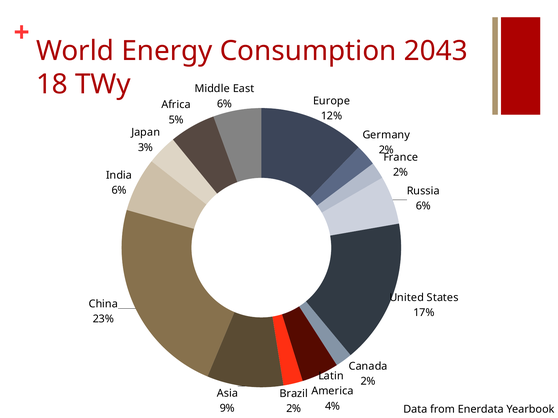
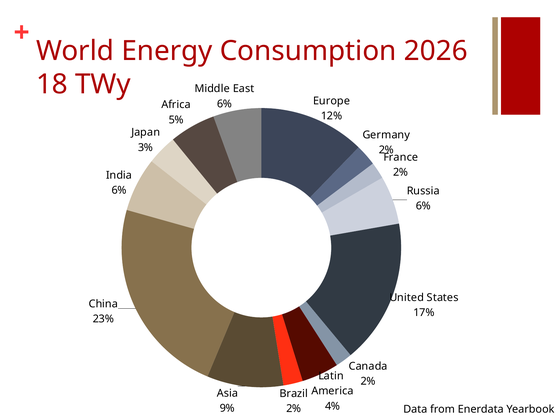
2043: 2043 -> 2026
